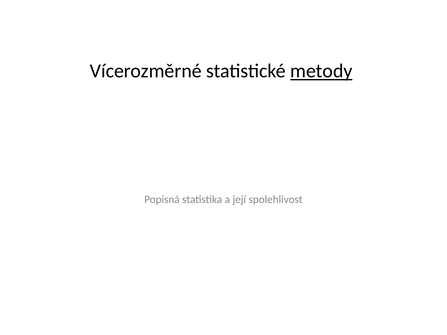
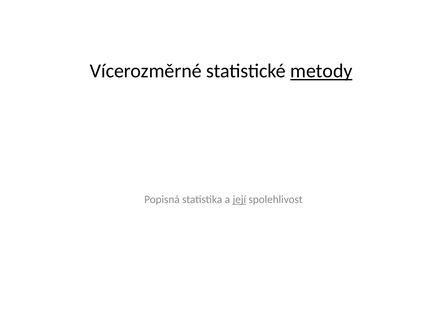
její underline: none -> present
